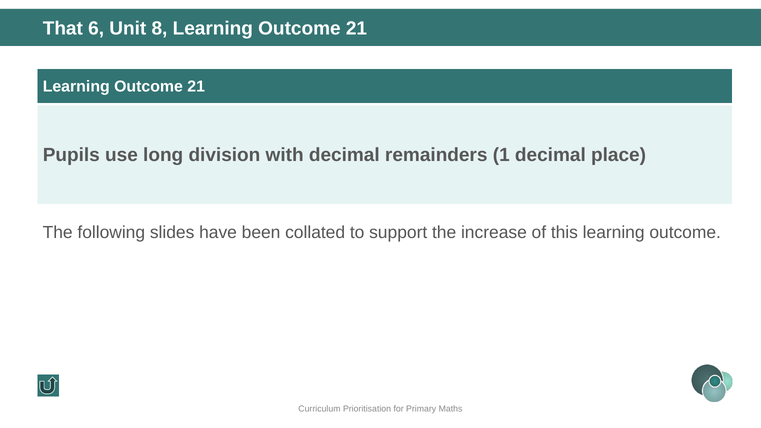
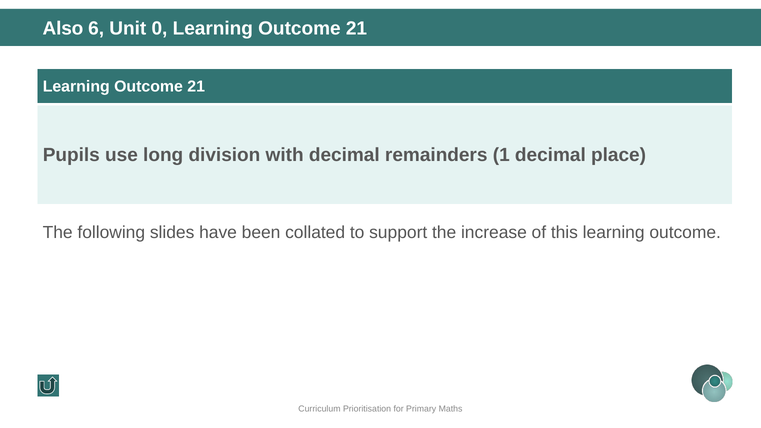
That: That -> Also
8: 8 -> 0
